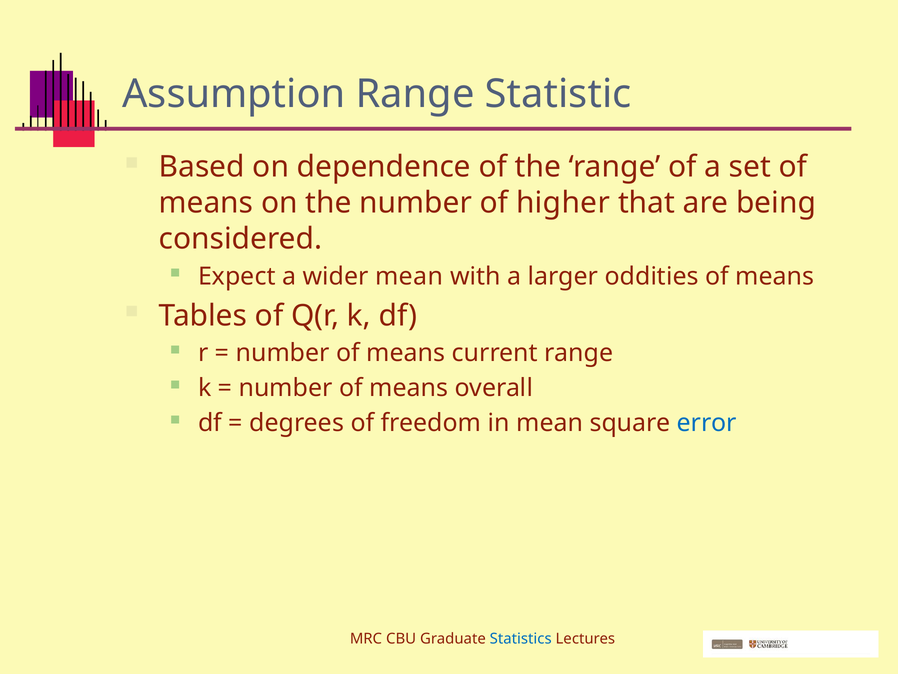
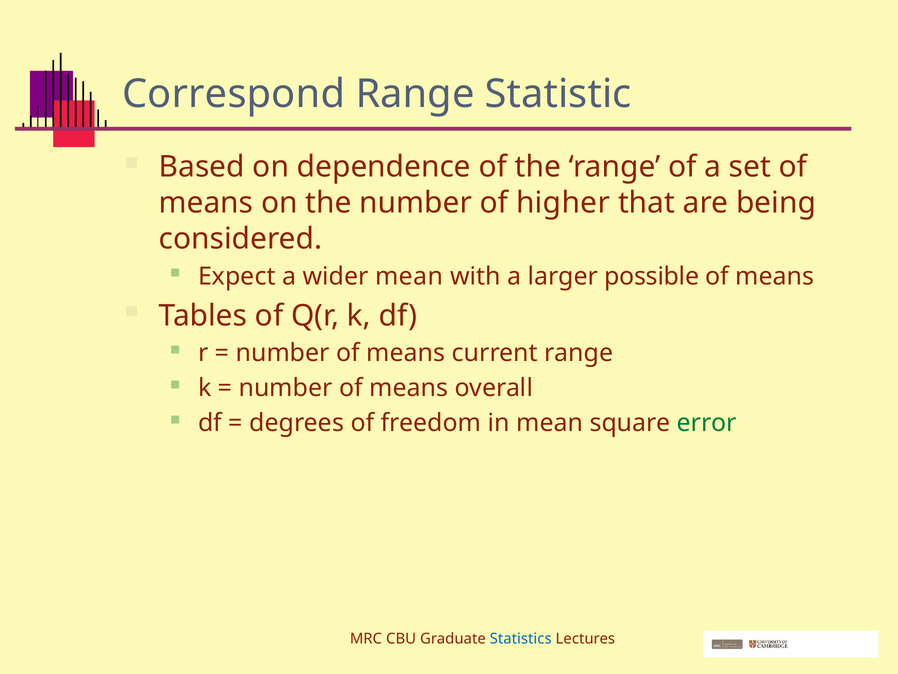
Assumption: Assumption -> Correspond
oddities: oddities -> possible
error colour: blue -> green
